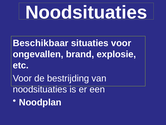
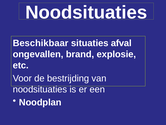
situaties voor: voor -> afval
